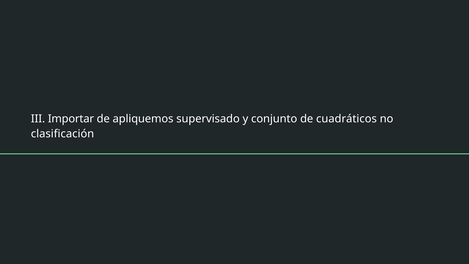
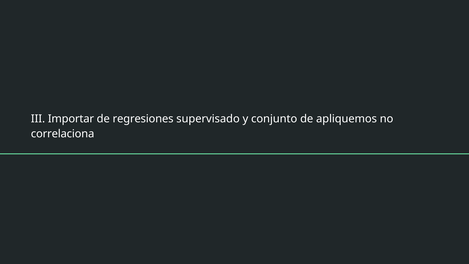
apliquemos: apliquemos -> regresiones
cuadráticos: cuadráticos -> apliquemos
clasificación: clasificación -> correlaciona
